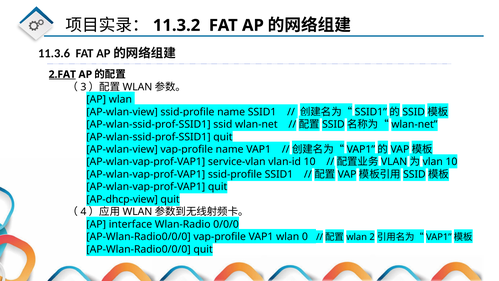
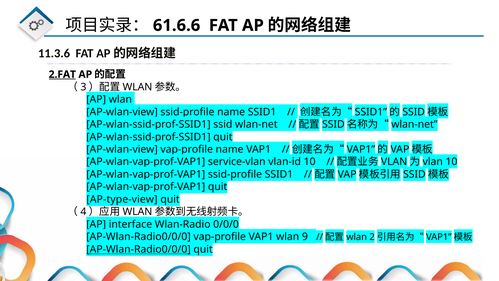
11.3.2: 11.3.2 -> 61.6.6
AP-dhcp-view: AP-dhcp-view -> AP-type-view
0: 0 -> 9
AP-Wlan-Radio0/0/0 at (139, 249) underline: none -> present
